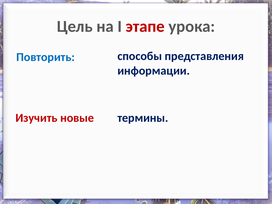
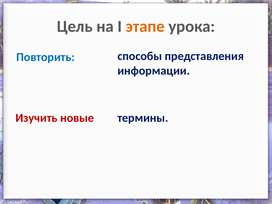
этапе colour: red -> orange
